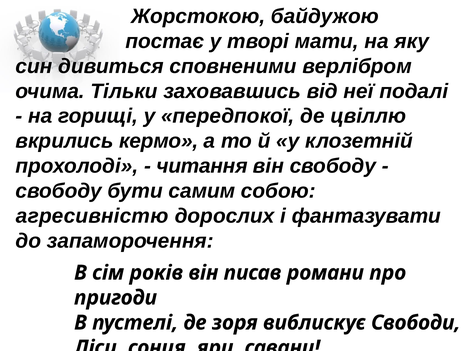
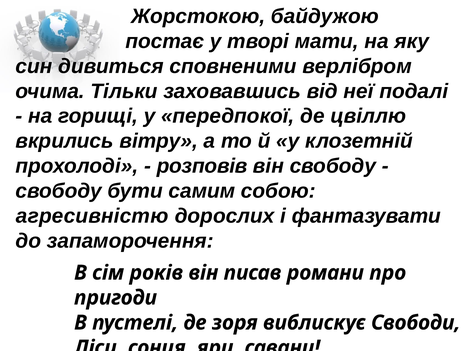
кермо: кермо -> вітру
читання: читання -> розповів
